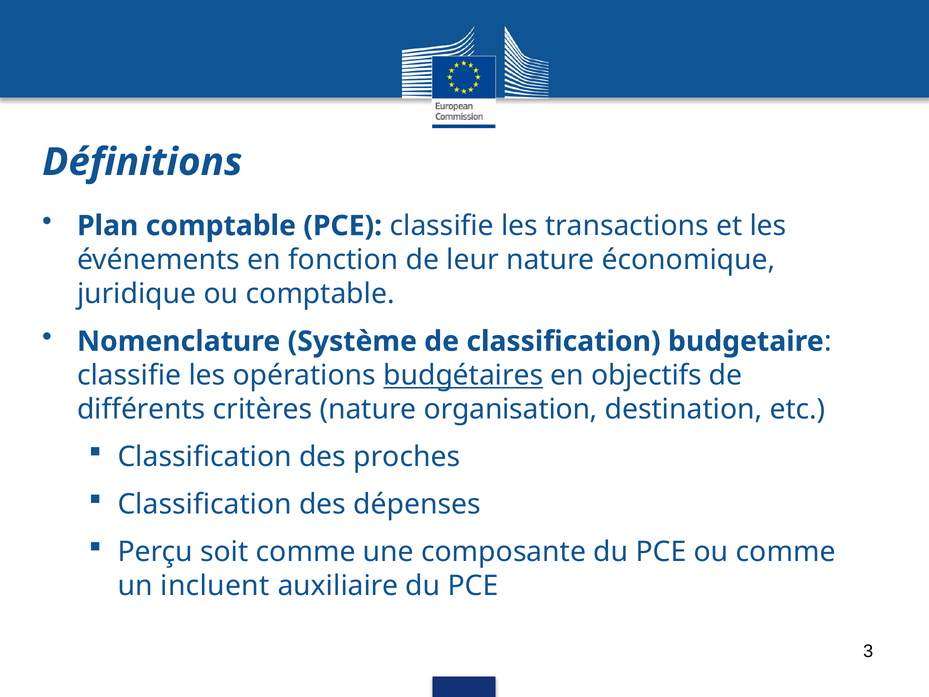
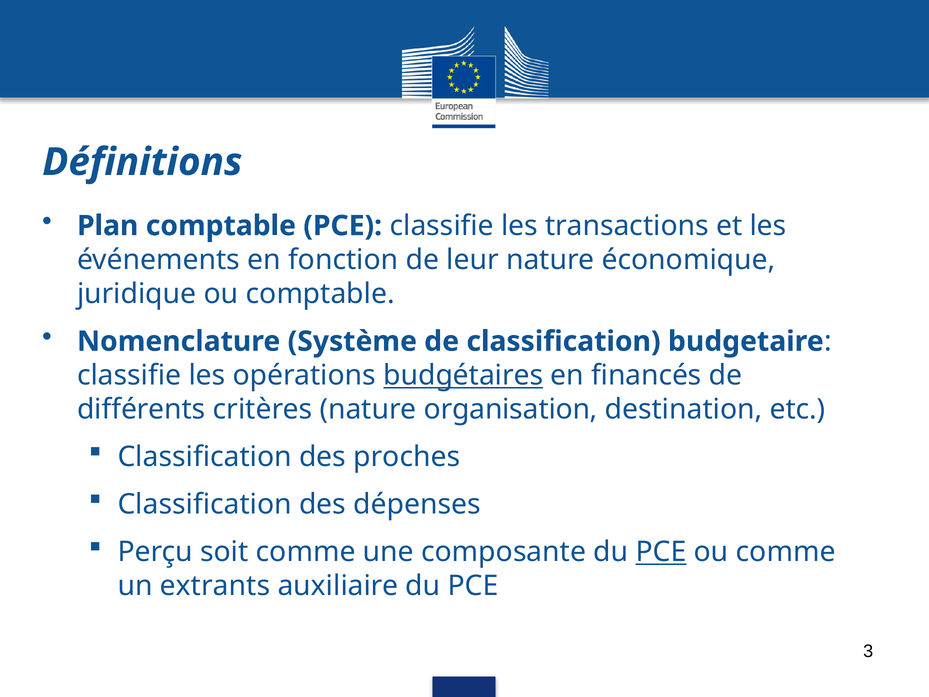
objectifs: objectifs -> financés
PCE at (661, 552) underline: none -> present
incluent: incluent -> extrants
